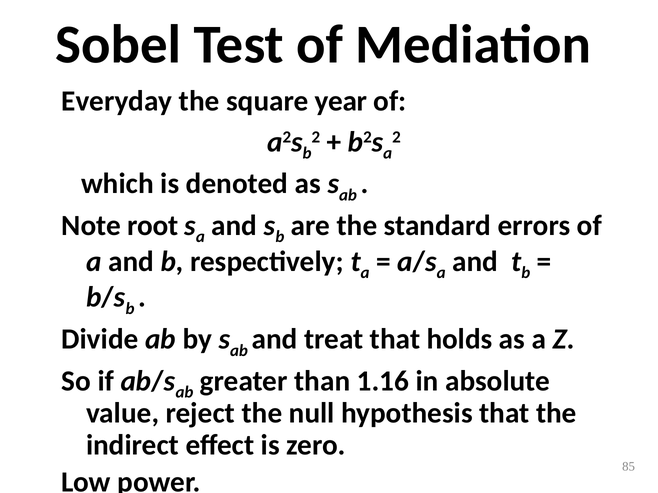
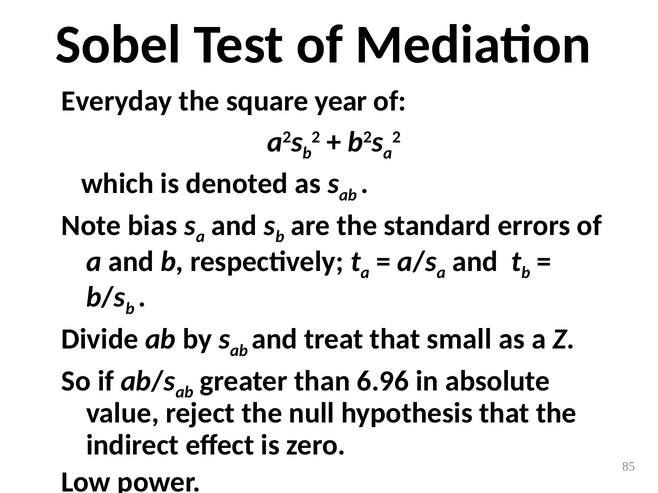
root: root -> bias
holds: holds -> small
1.16: 1.16 -> 6.96
